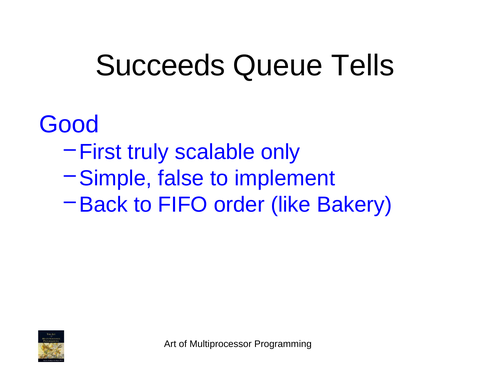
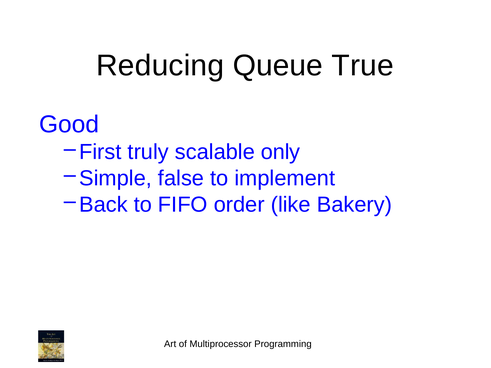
Succeeds: Succeeds -> Reducing
Tells: Tells -> True
